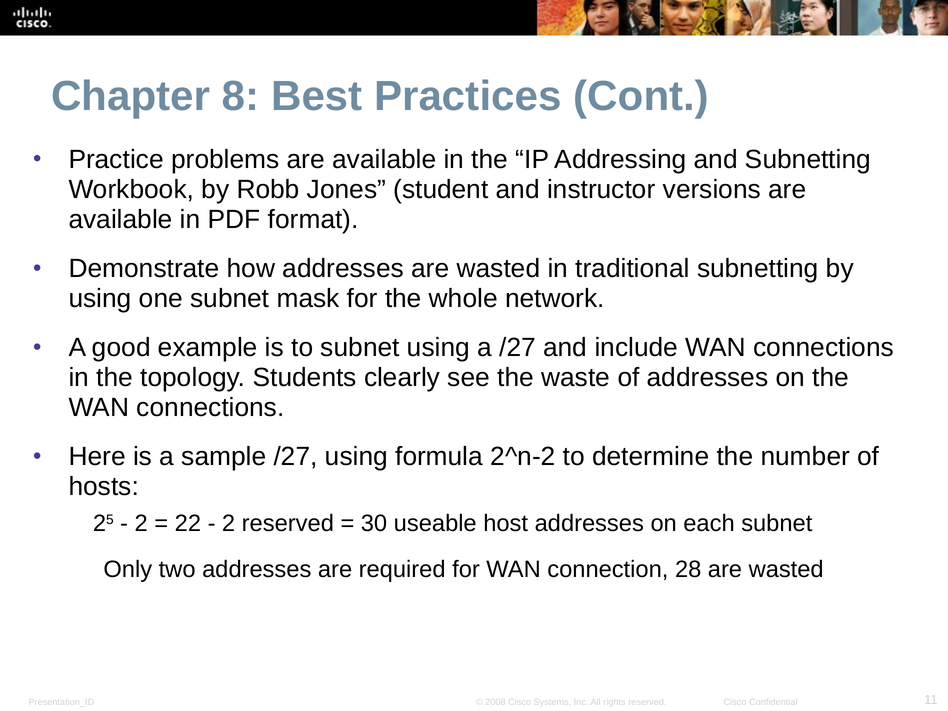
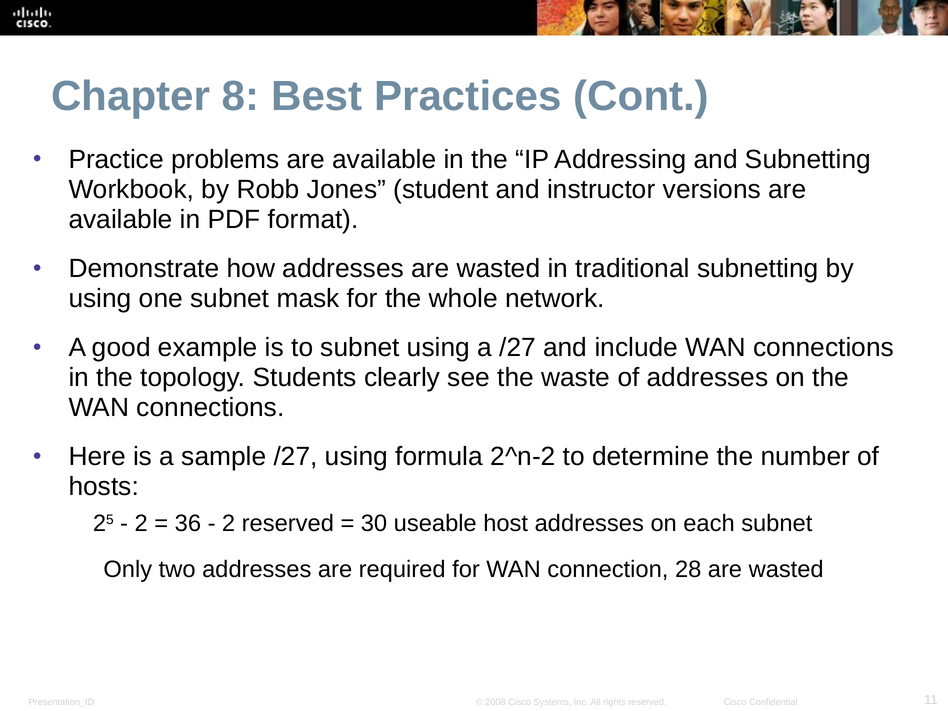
22: 22 -> 36
